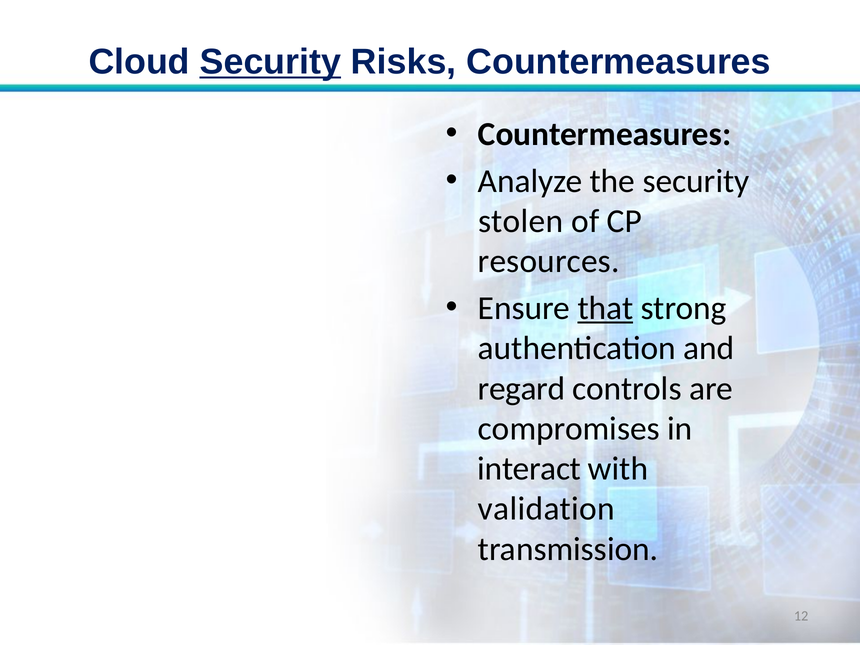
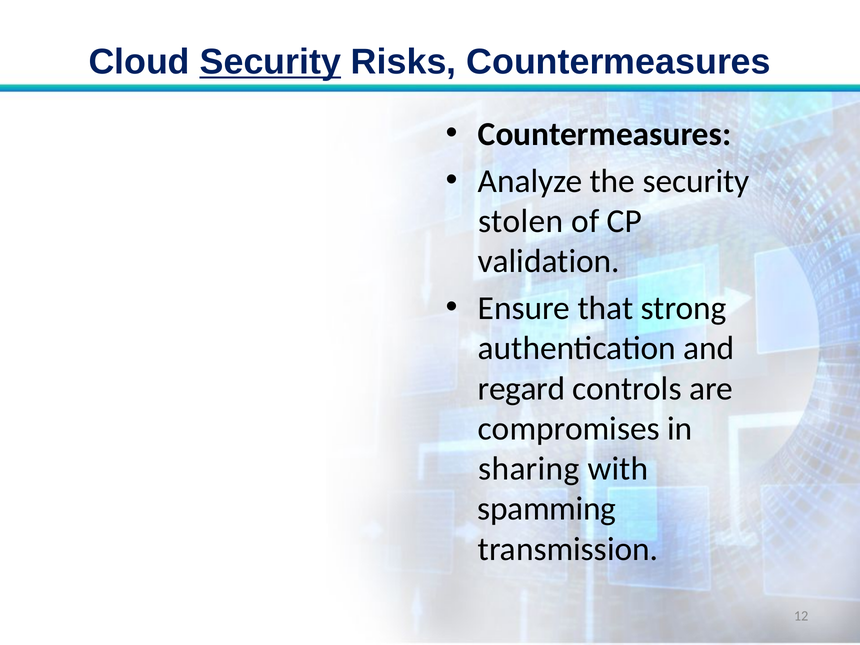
resources: resources -> validation
that underline: present -> none
interact: interact -> sharing
validation: validation -> spamming
